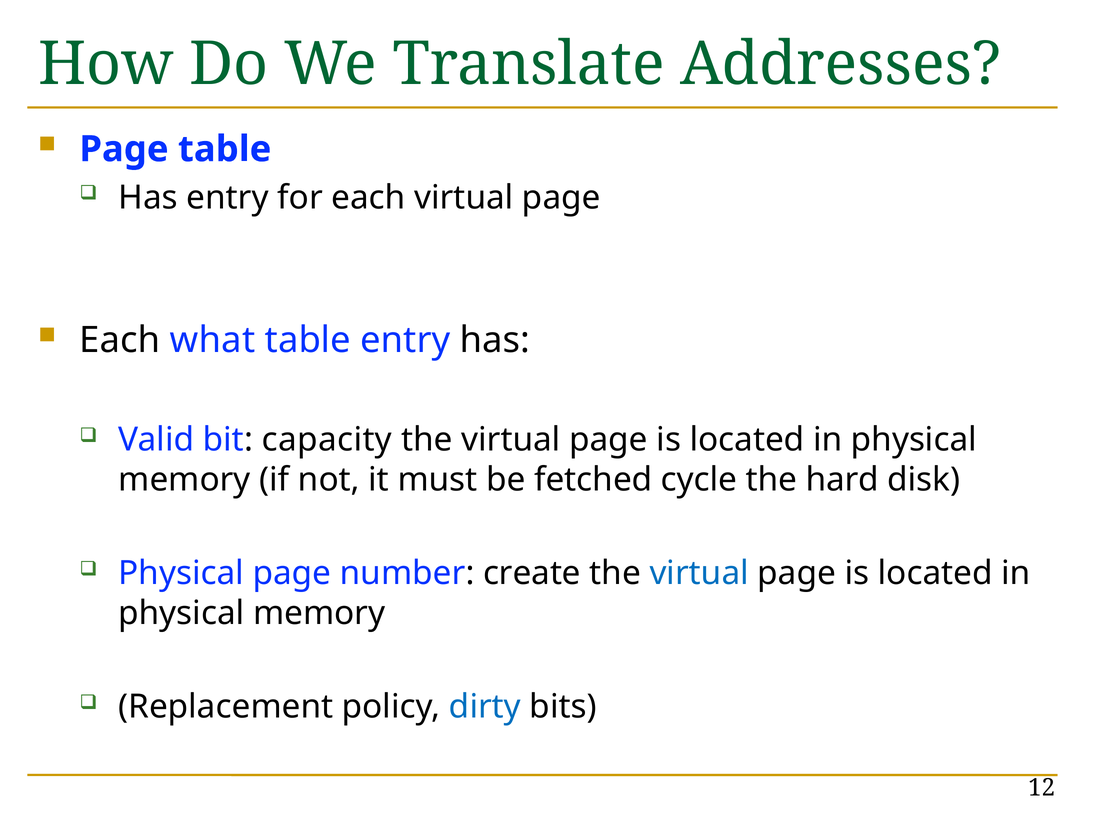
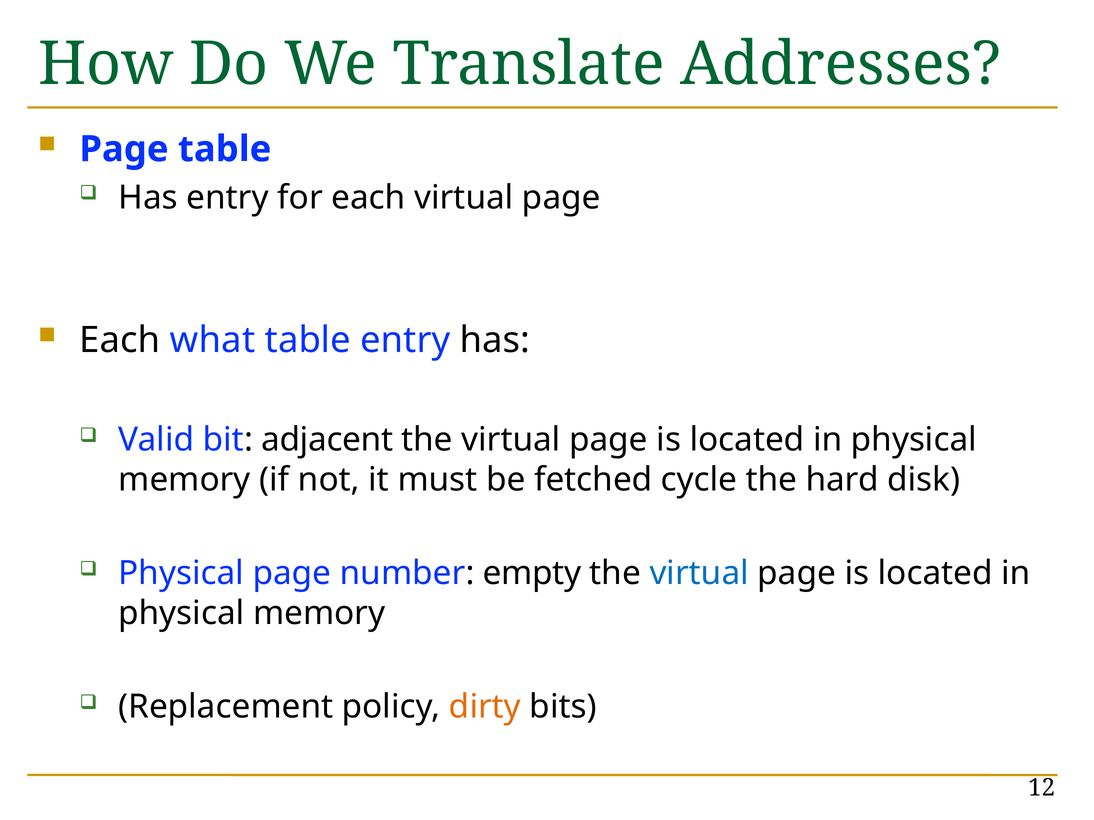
capacity: capacity -> adjacent
create: create -> empty
dirty colour: blue -> orange
